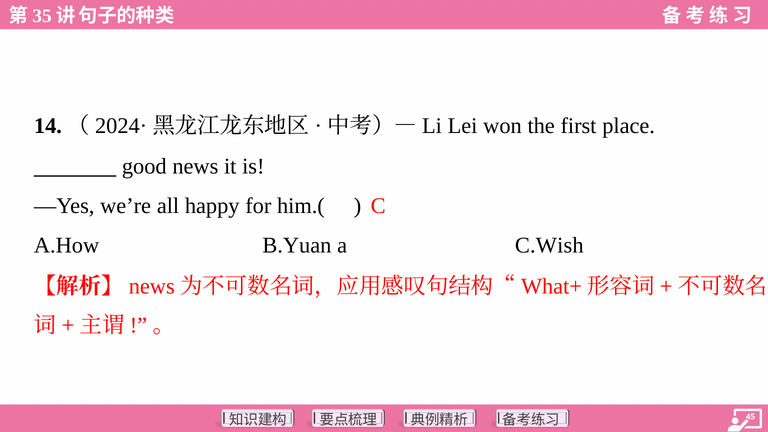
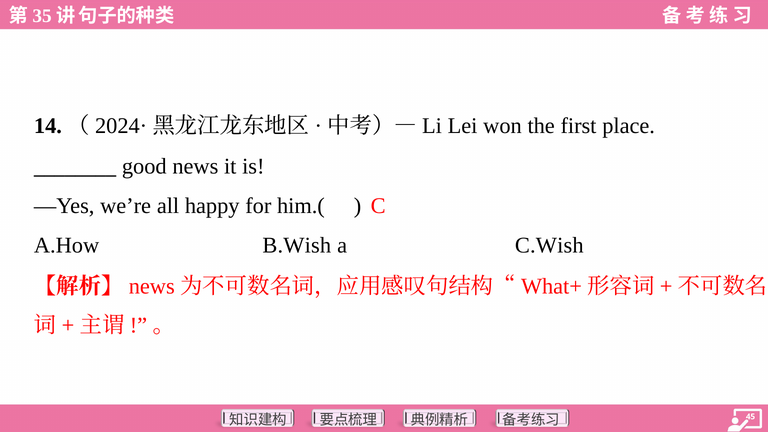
B.Yuan: B.Yuan -> B.Wish
